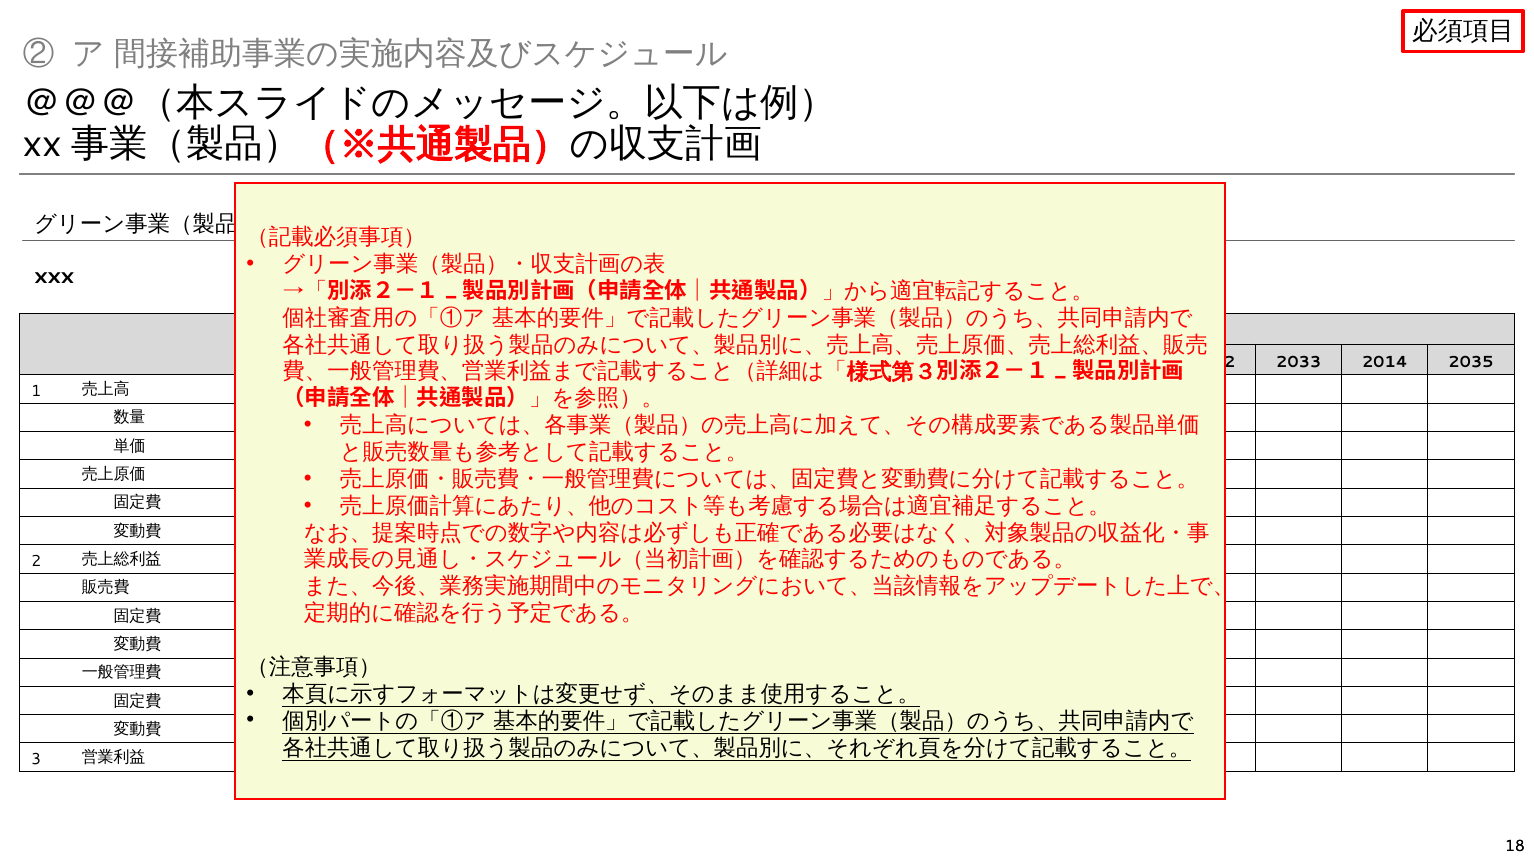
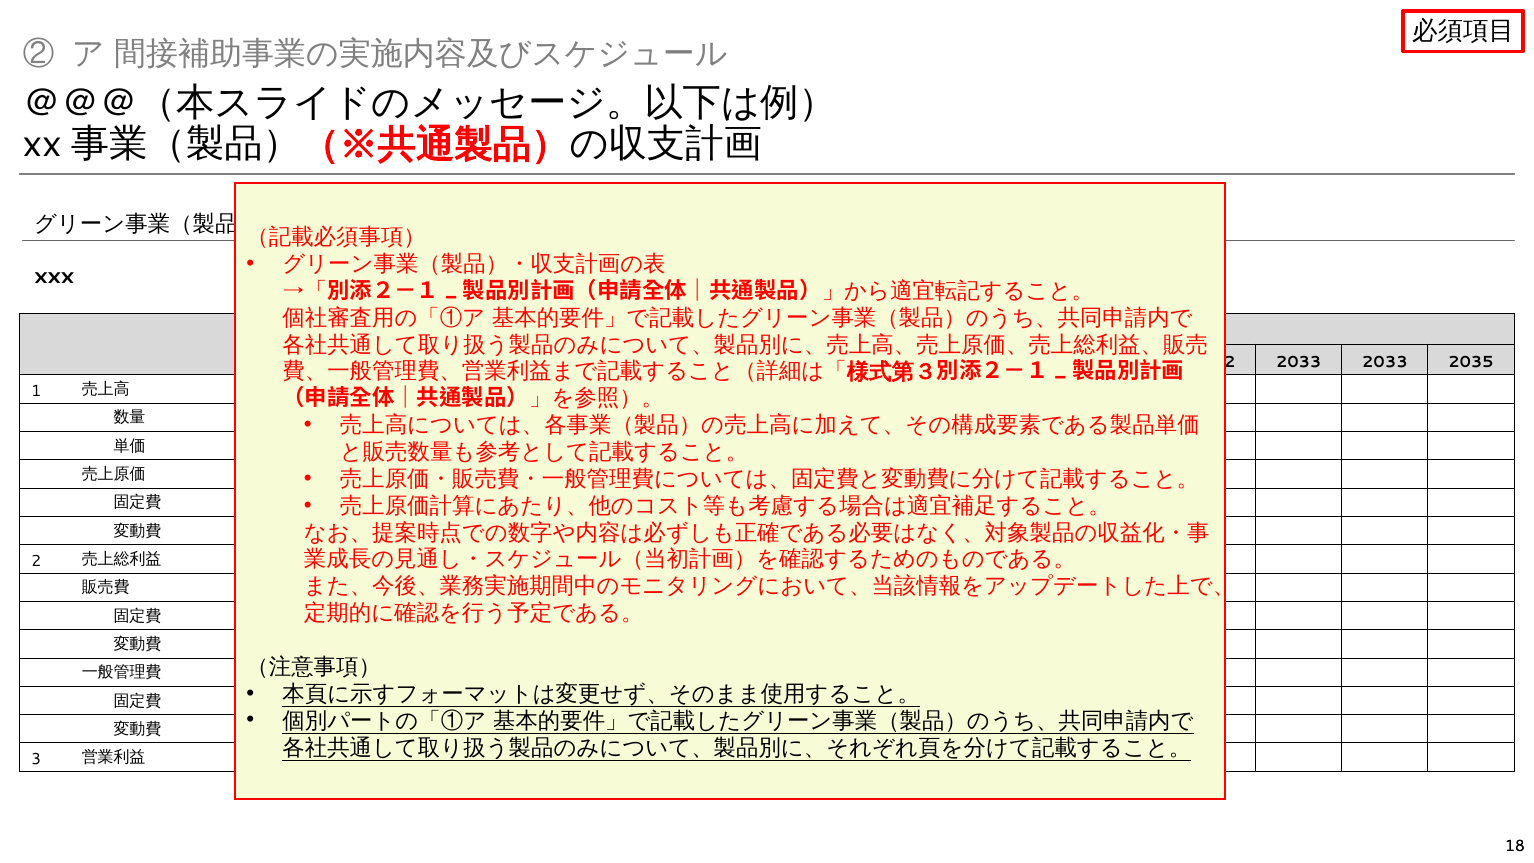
2033 2014: 2014 -> 2033
